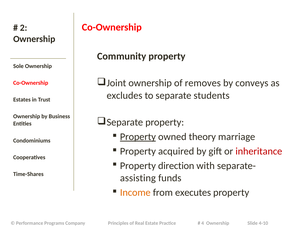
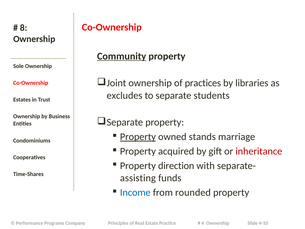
2: 2 -> 8
Community underline: none -> present
removes: removes -> practices
conveys: conveys -> libraries
theory: theory -> stands
Income colour: orange -> blue
executes: executes -> rounded
